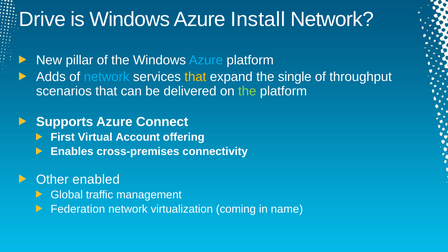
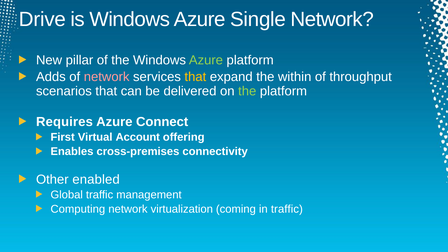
Install: Install -> Single
Azure at (206, 60) colour: light blue -> light green
network at (107, 77) colour: light blue -> pink
single: single -> within
Supports: Supports -> Requires
Federation: Federation -> Computing
in name: name -> traffic
